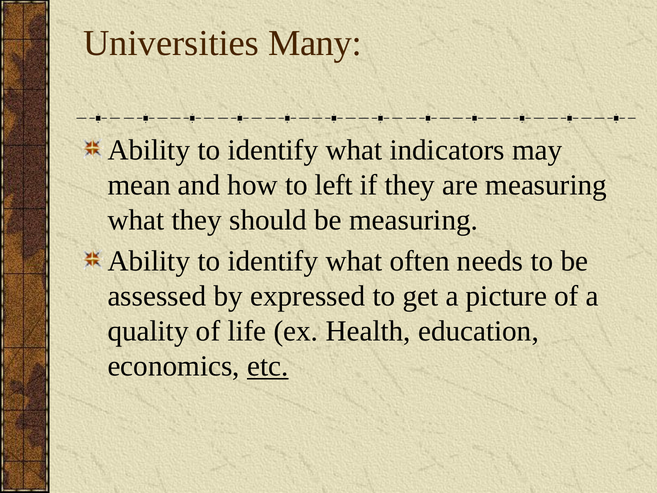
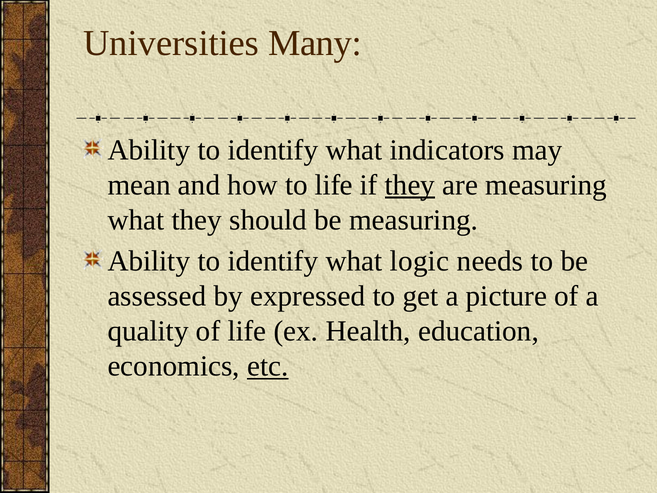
to left: left -> life
they at (410, 185) underline: none -> present
often: often -> logic
